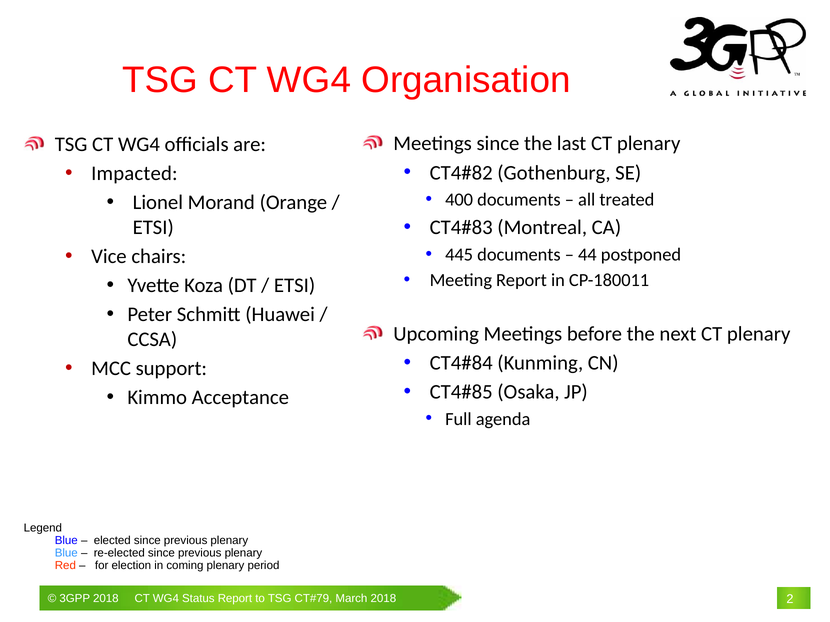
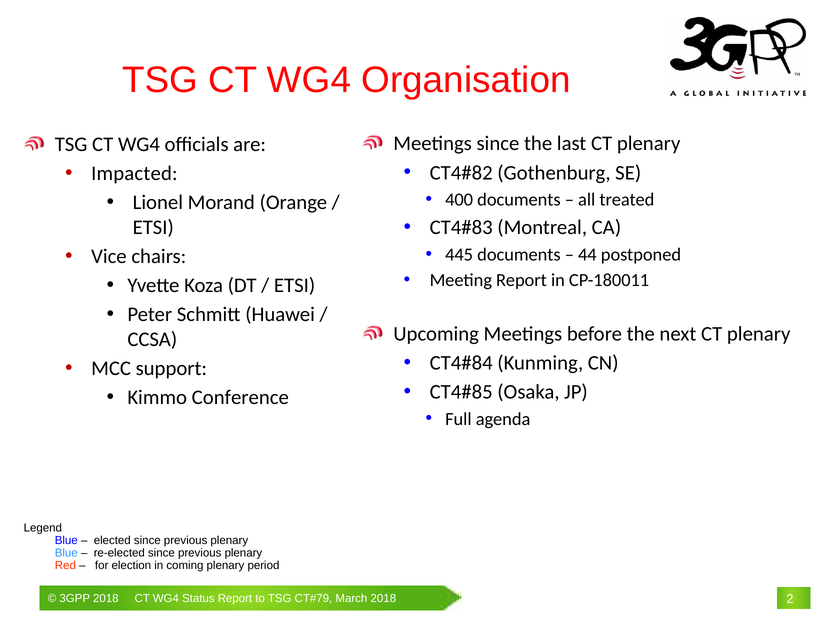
Acceptance: Acceptance -> Conference
